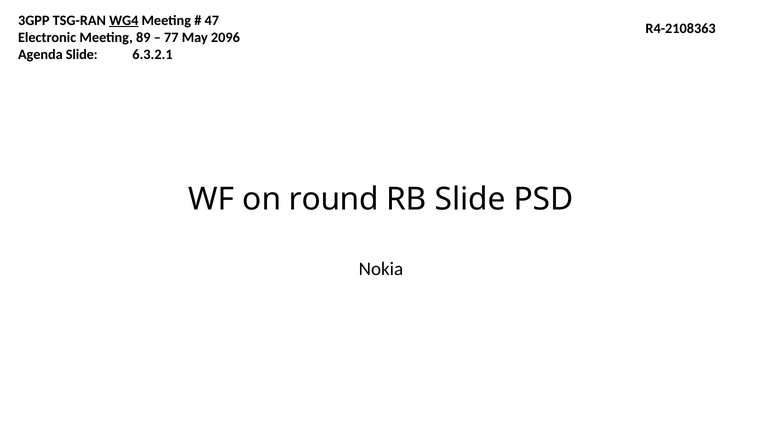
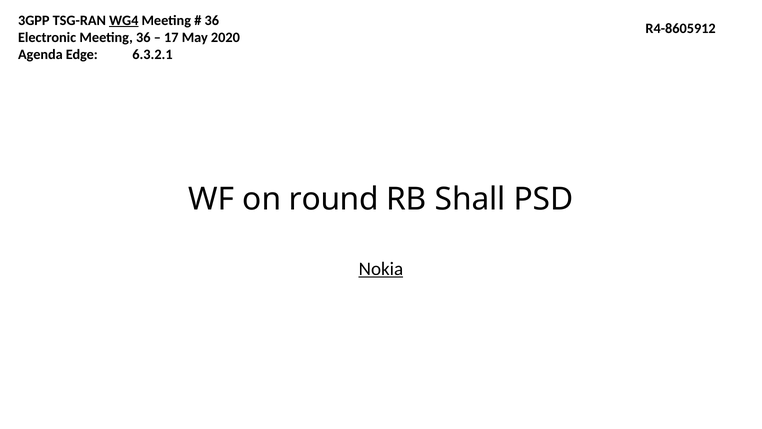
47 at (212, 20): 47 -> 36
R4-2108363: R4-2108363 -> R4-8605912
Meeting 89: 89 -> 36
77: 77 -> 17
2096: 2096 -> 2020
Agenda Slide: Slide -> Edge
RB Slide: Slide -> Shall
Nokia underline: none -> present
